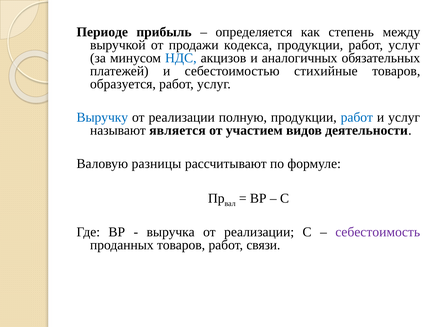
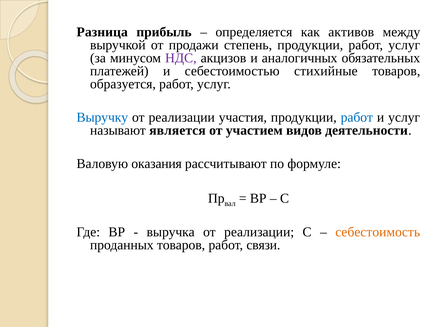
Периоде: Периоде -> Разница
степень: степень -> активов
кодекса: кодекса -> степень
НДС colour: blue -> purple
полную: полную -> участия
разницы: разницы -> оказания
себестоимость colour: purple -> orange
